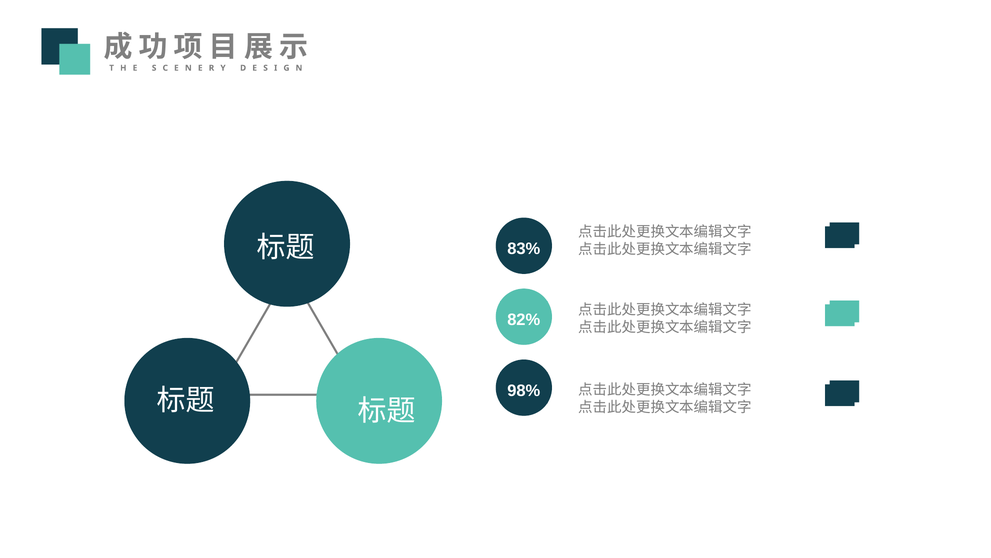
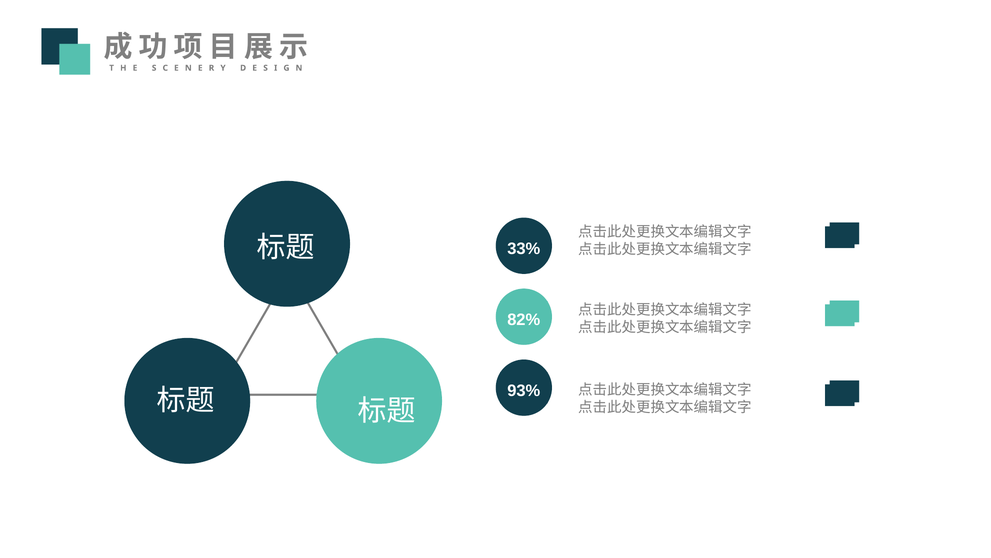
83%: 83% -> 33%
98%: 98% -> 93%
